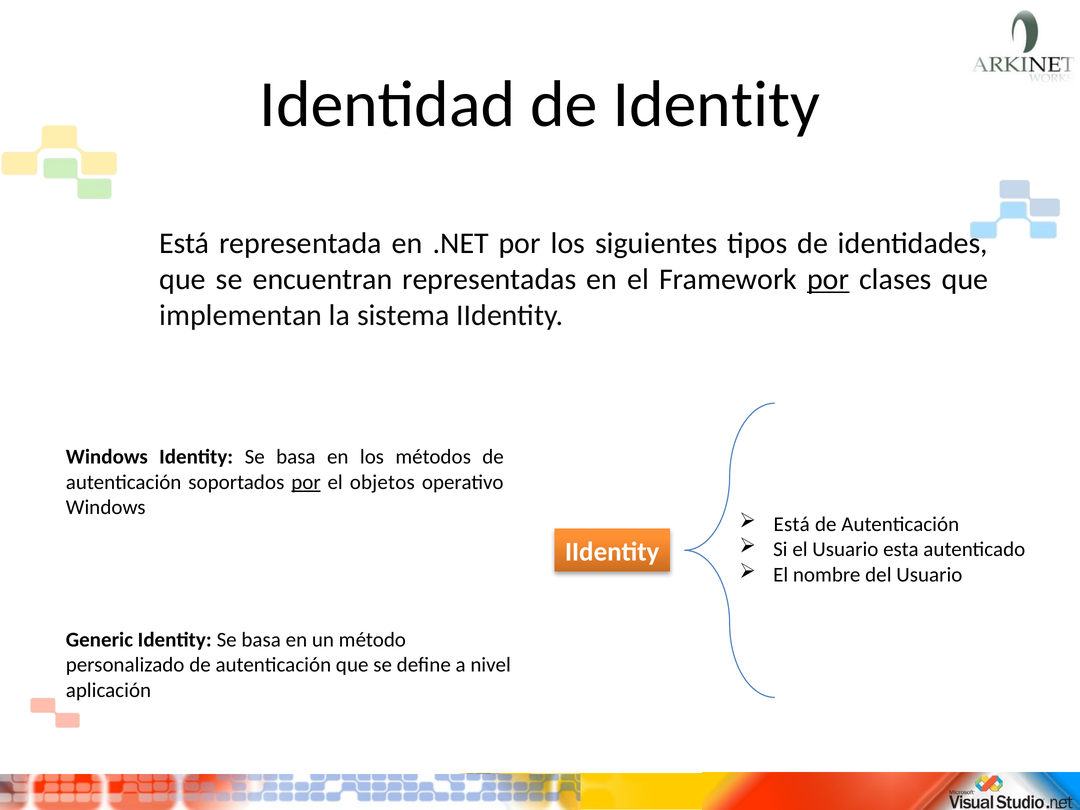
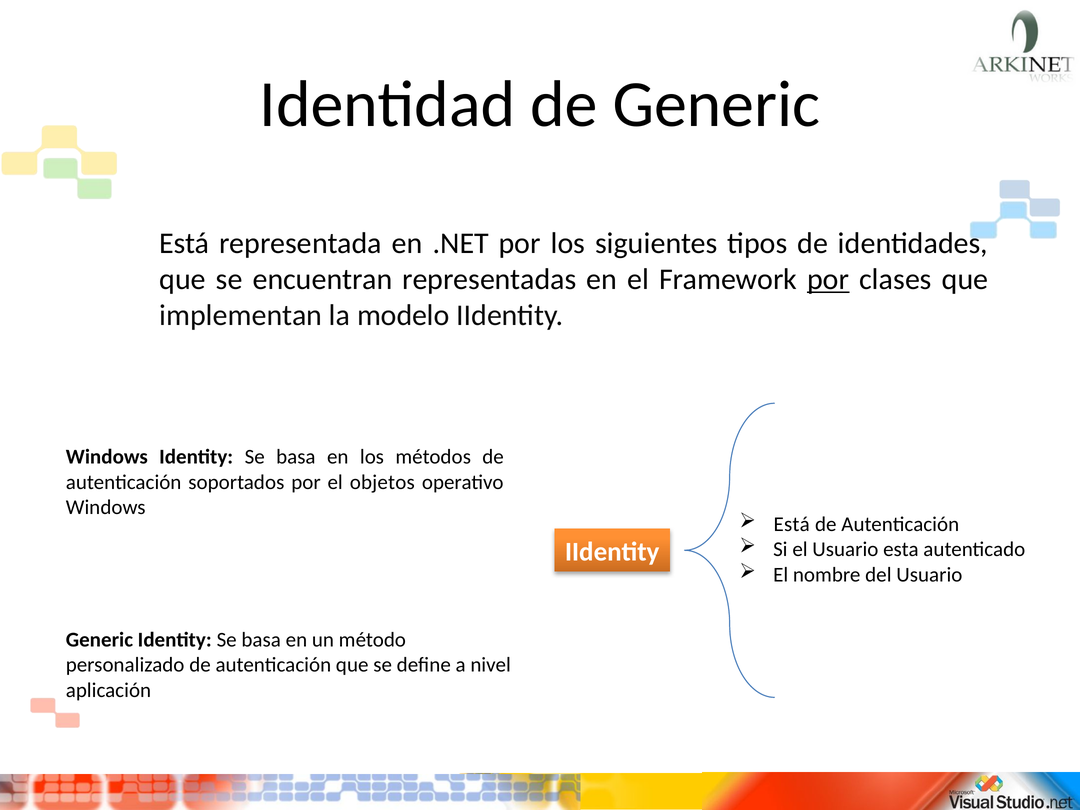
de Identity: Identity -> Generic
sistema: sistema -> modelo
por at (306, 482) underline: present -> none
